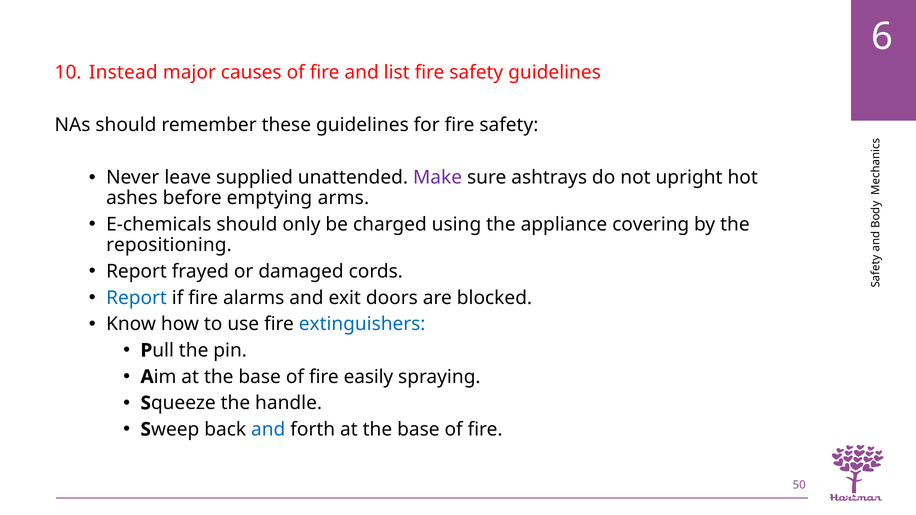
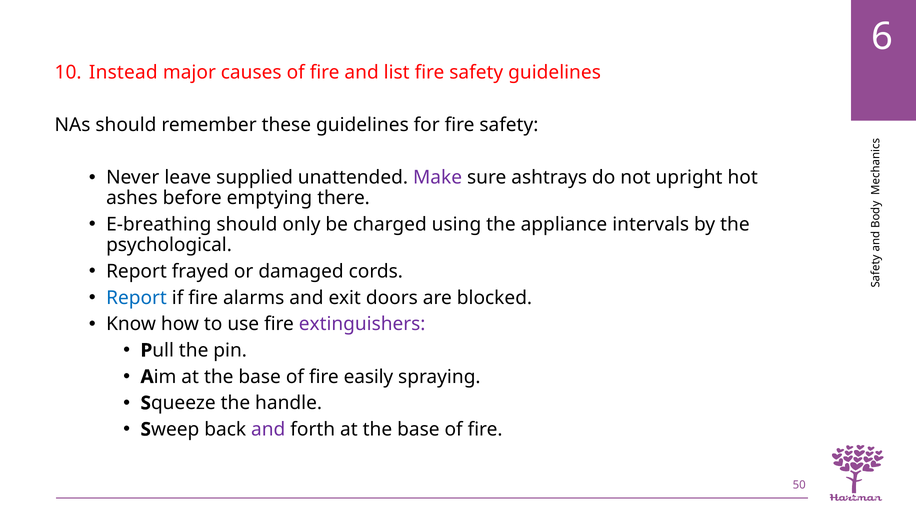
arms: arms -> there
E-chemicals: E-chemicals -> E-breathing
covering: covering -> intervals
repositioning: repositioning -> psychological
extinguishers colour: blue -> purple
and at (268, 430) colour: blue -> purple
